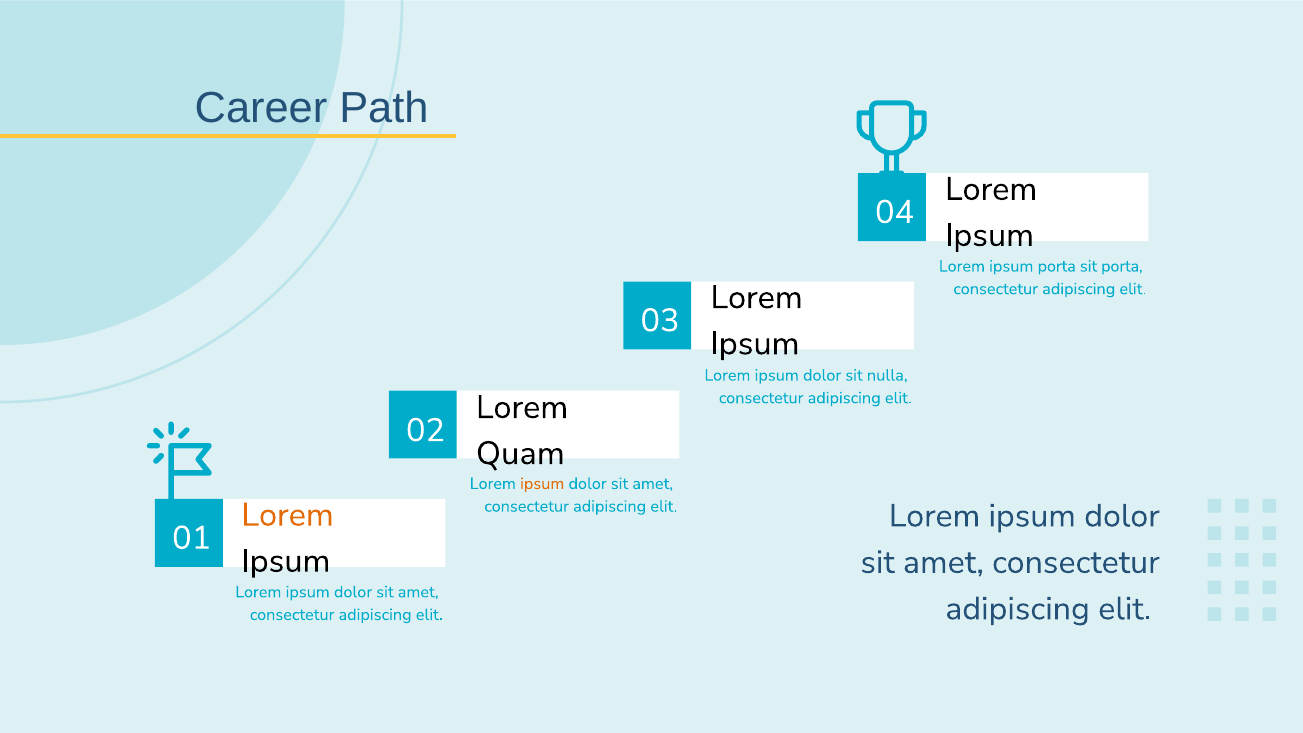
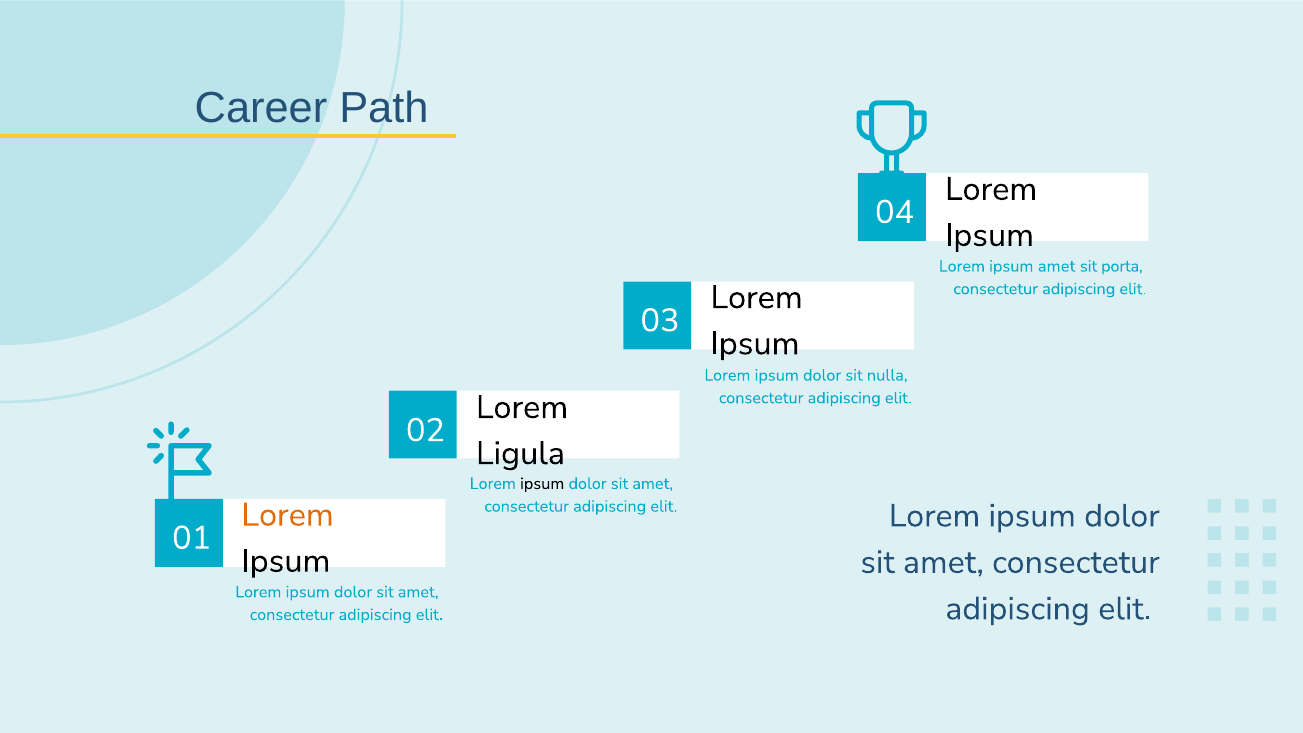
ipsum porta: porta -> amet
Quam: Quam -> Ligula
ipsum at (542, 484) colour: orange -> black
